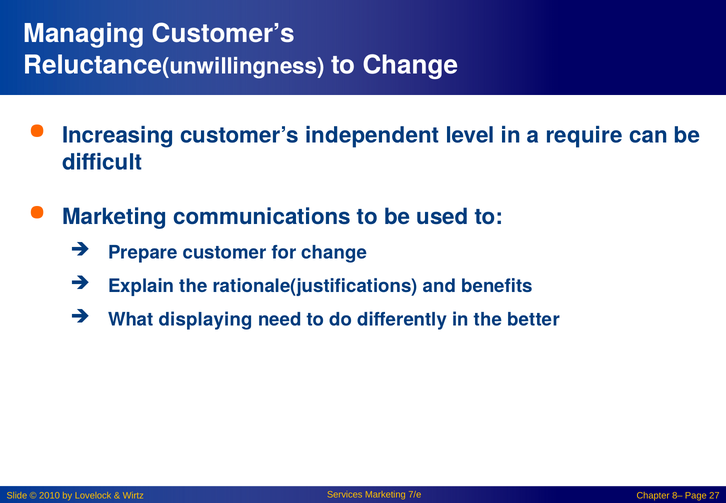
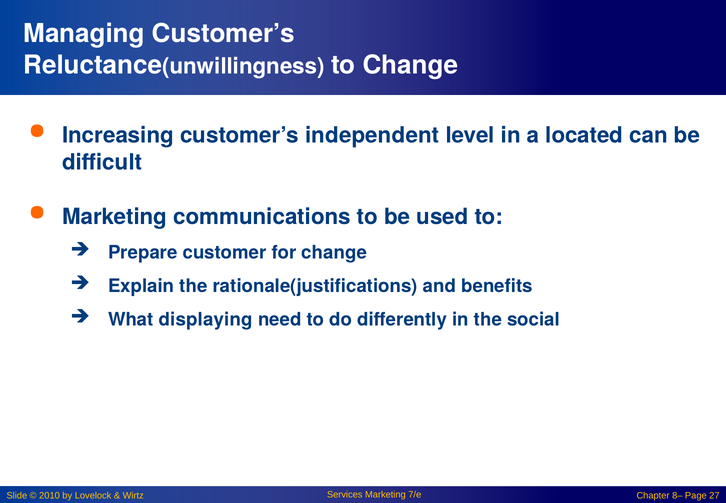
require: require -> located
better: better -> social
